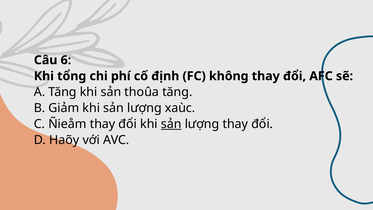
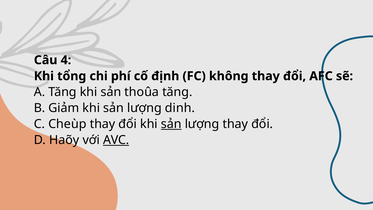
6: 6 -> 4
xaùc: xaùc -> dinh
Ñieåm: Ñieåm -> Cheùp
AVC underline: none -> present
